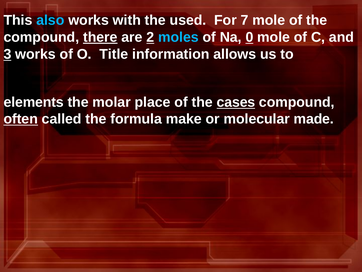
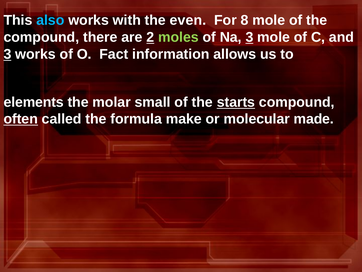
used: used -> even
7: 7 -> 8
there underline: present -> none
moles colour: light blue -> light green
Na 0: 0 -> 3
Title: Title -> Fact
place: place -> small
cases: cases -> starts
